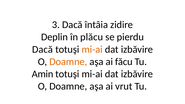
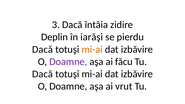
plăcu: plăcu -> iarăşi
Doamne at (68, 62) colour: orange -> purple
Amin at (43, 74): Amin -> Dacă
